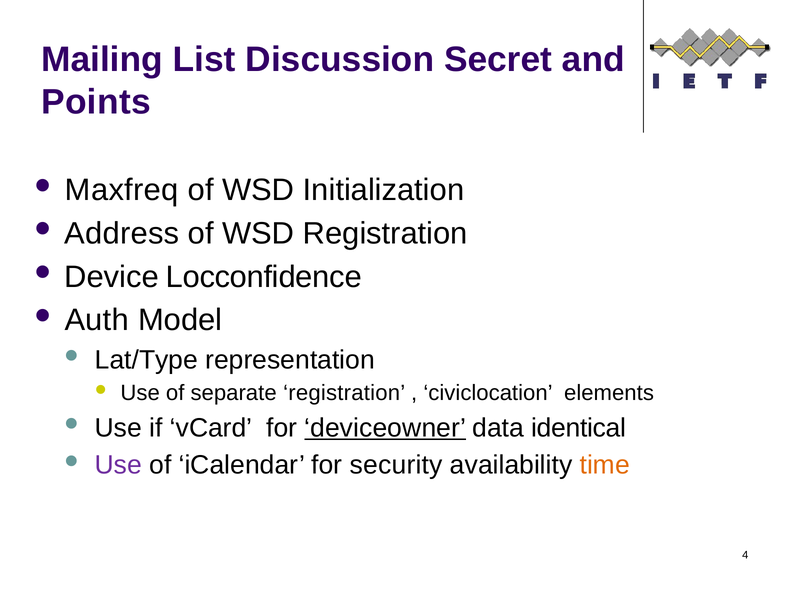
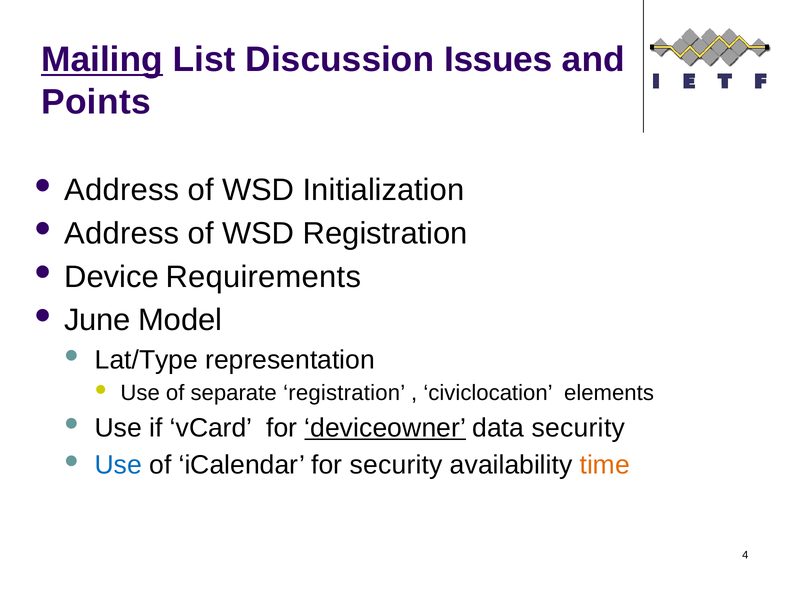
Mailing underline: none -> present
Secret: Secret -> Issues
Maxfreq at (122, 190): Maxfreq -> Address
Locconfidence: Locconfidence -> Requirements
Auth: Auth -> June
data identical: identical -> security
Use at (118, 465) colour: purple -> blue
